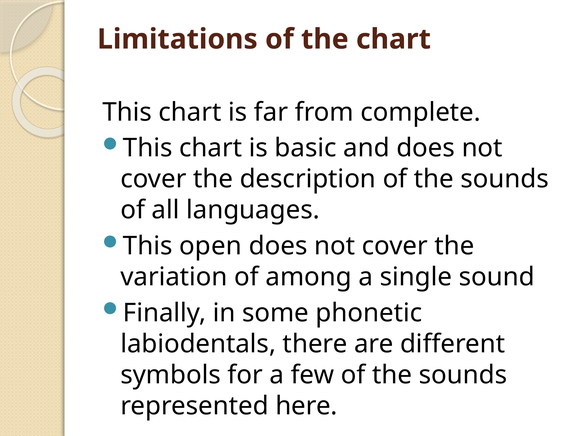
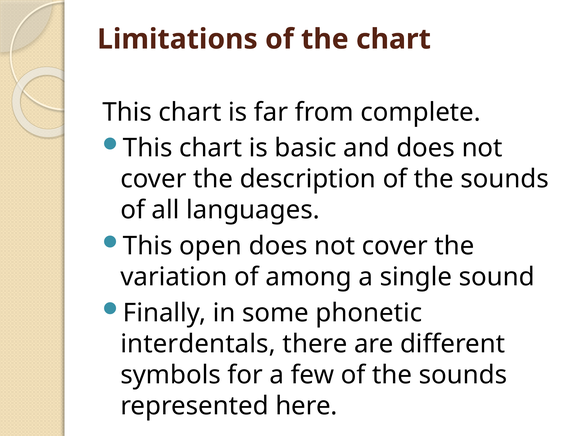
labiodentals: labiodentals -> interdentals
